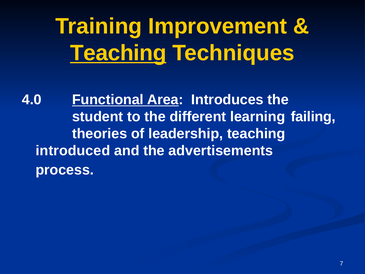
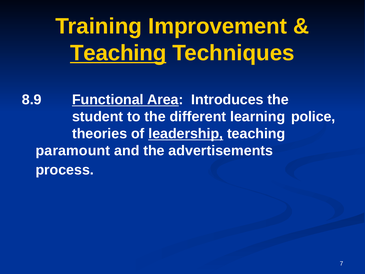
4.0: 4.0 -> 8.9
failing: failing -> police
leadership underline: none -> present
introduced: introduced -> paramount
